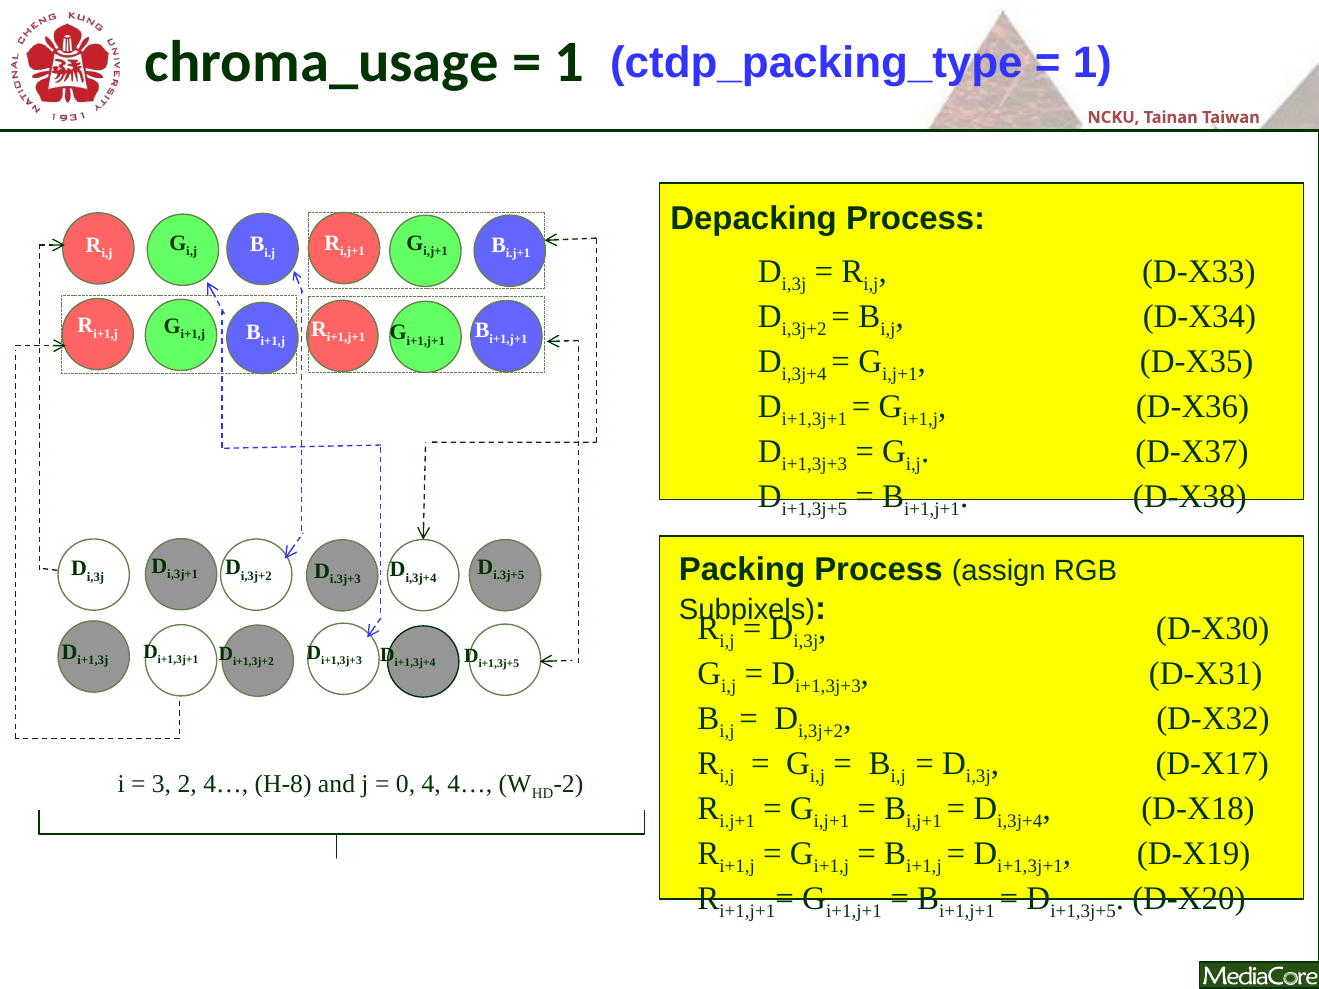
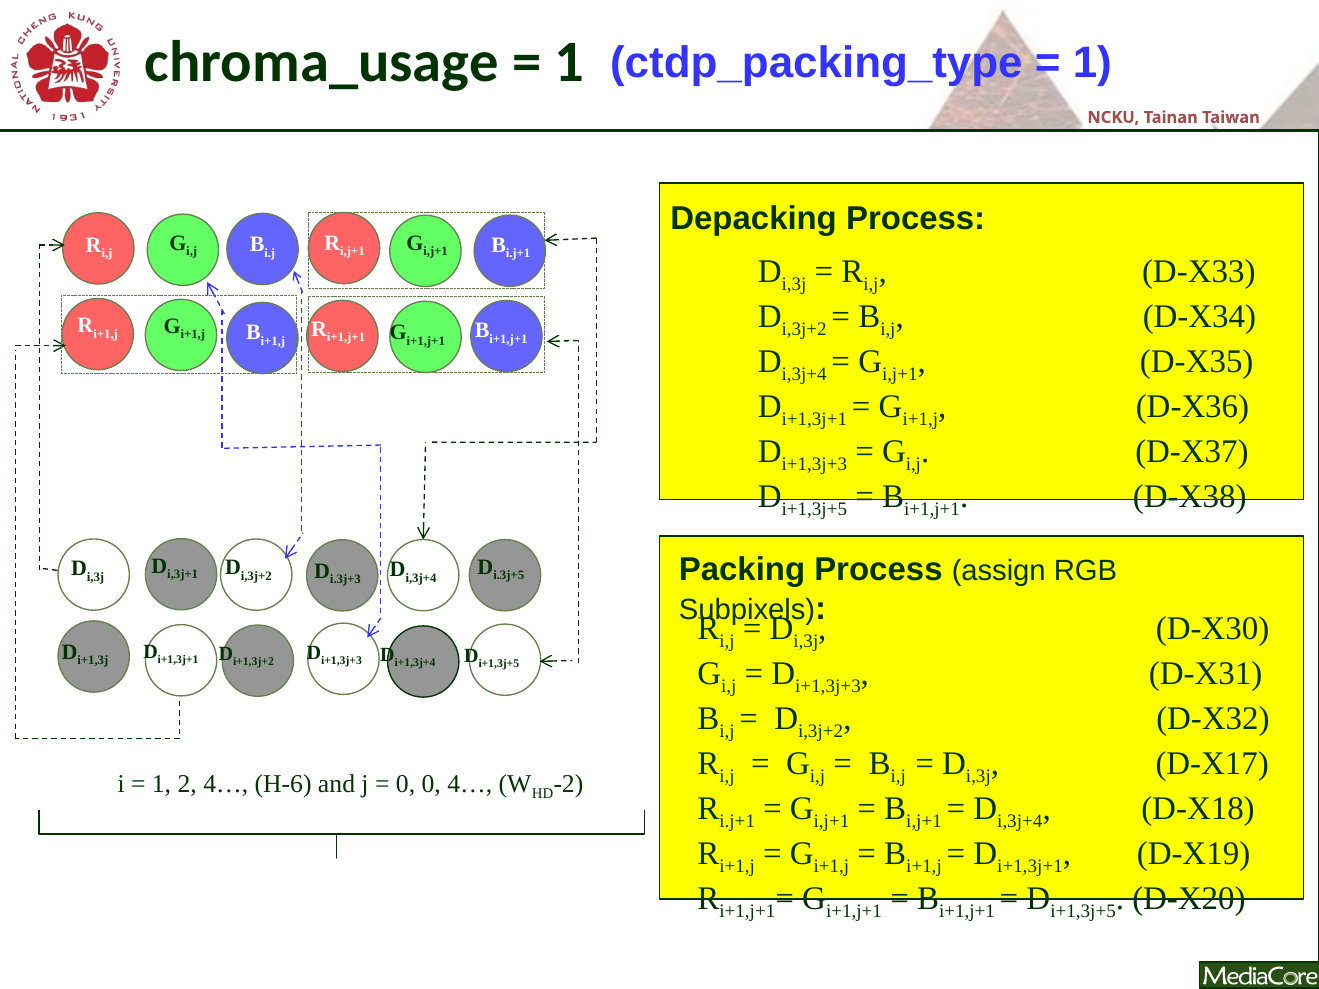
3 at (161, 784): 3 -> 1
H-8: H-8 -> H-6
0 4: 4 -> 0
